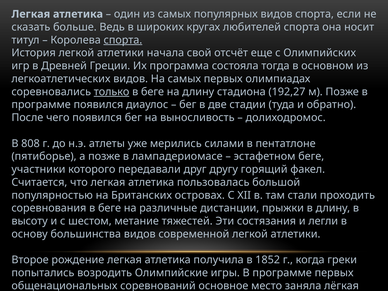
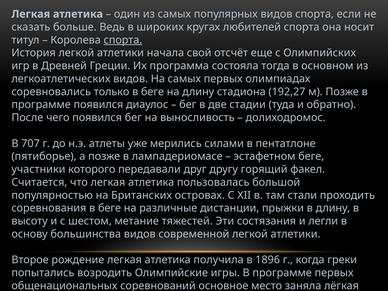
только underline: present -> none
808: 808 -> 707
1852: 1852 -> 1896
